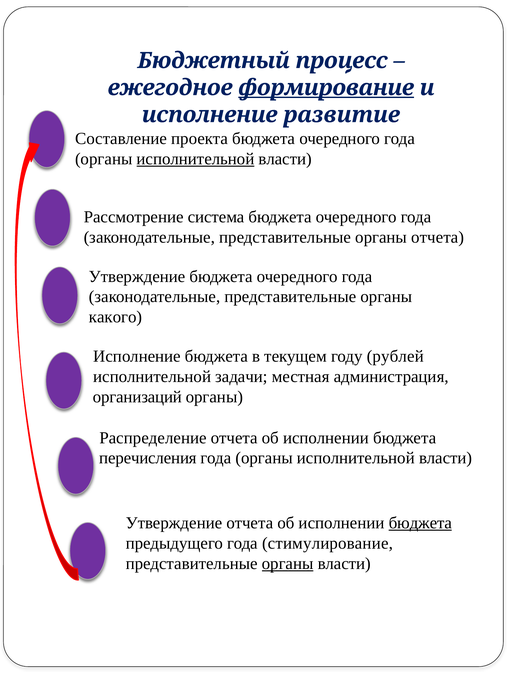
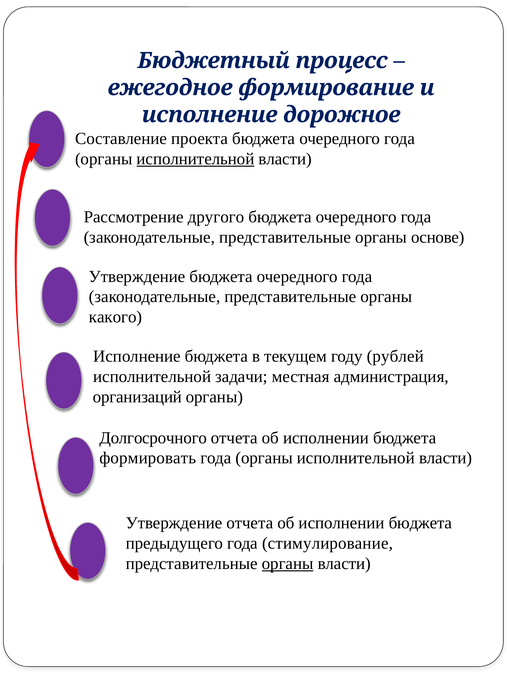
формирование underline: present -> none
развитие: развитие -> дорожное
система: система -> другого
органы отчета: отчета -> основе
Распределение: Распределение -> Долгосрочного
перечисления: перечисления -> формировать
бюджета at (420, 523) underline: present -> none
